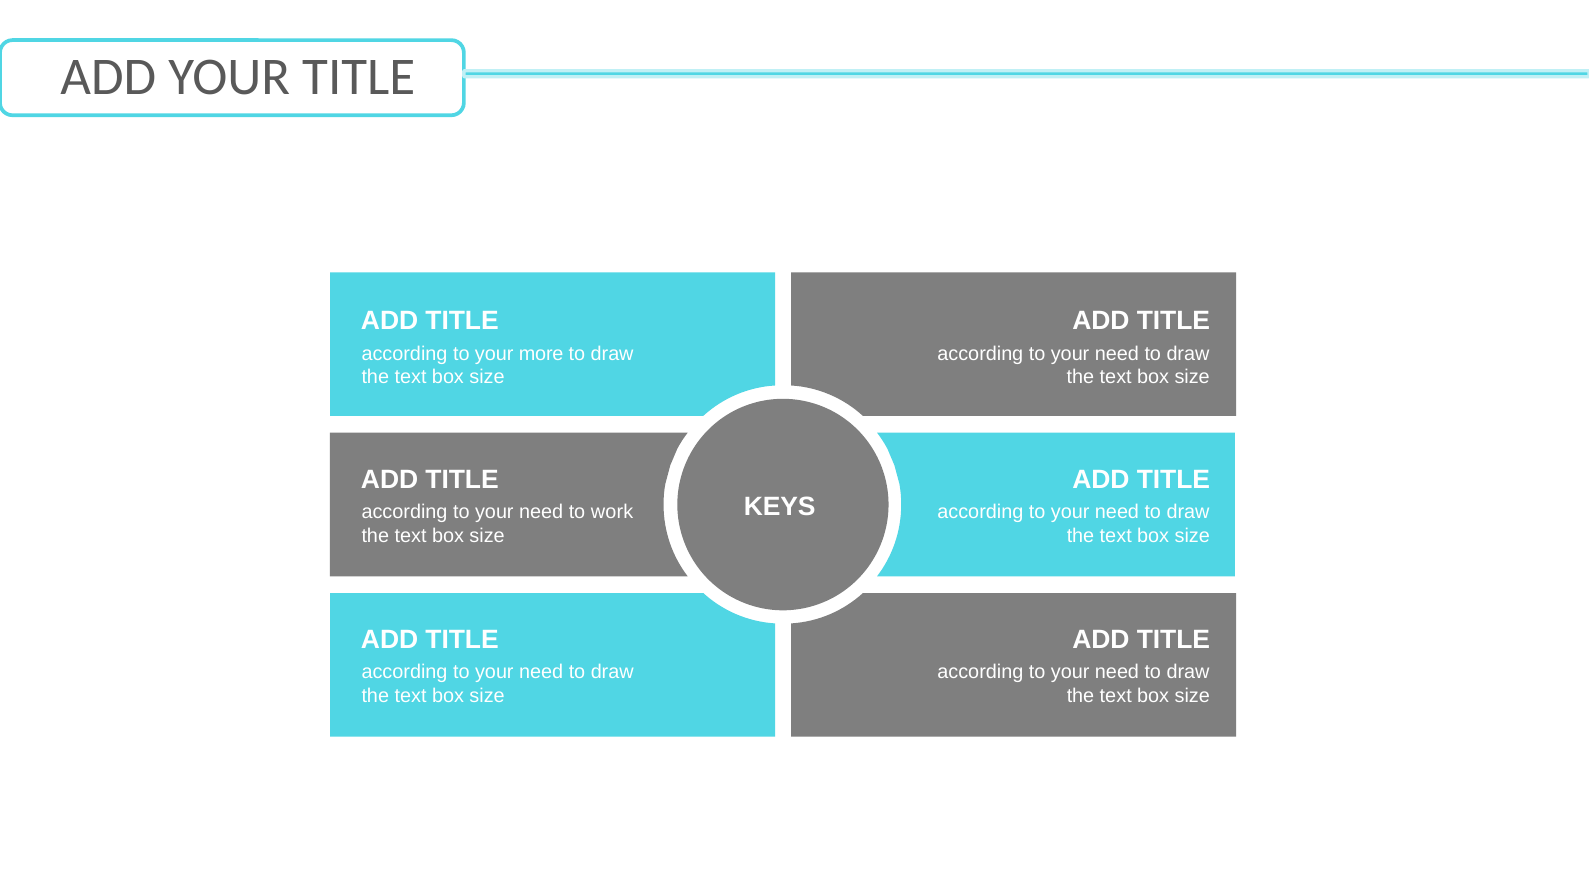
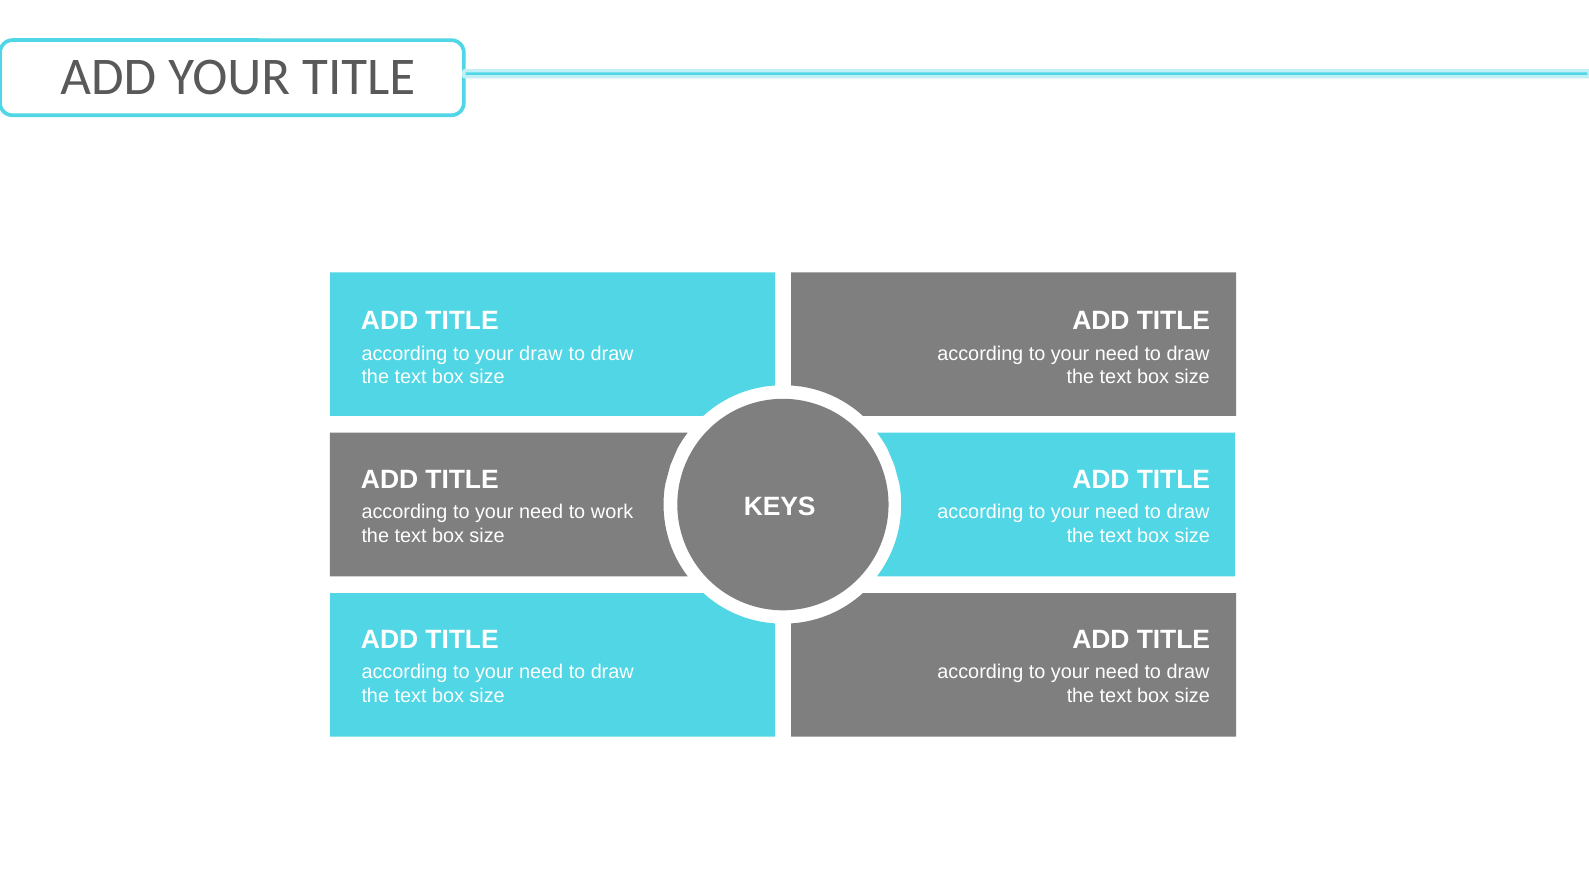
your more: more -> draw
